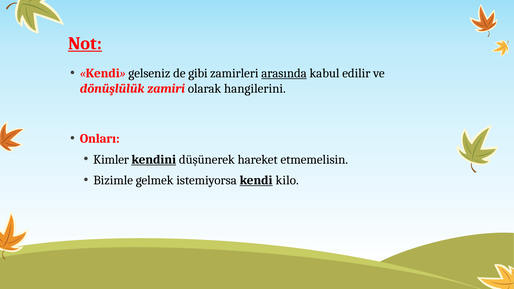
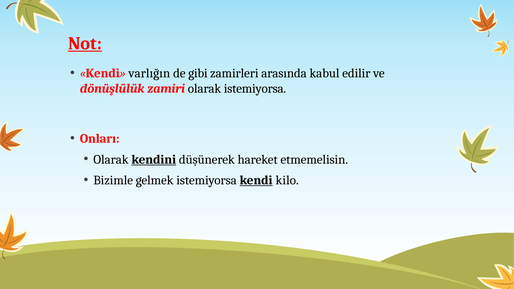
gelseniz: gelseniz -> varlığın
arasında underline: present -> none
olarak hangilerini: hangilerini -> istemiyorsa
Kimler at (111, 160): Kimler -> Olarak
